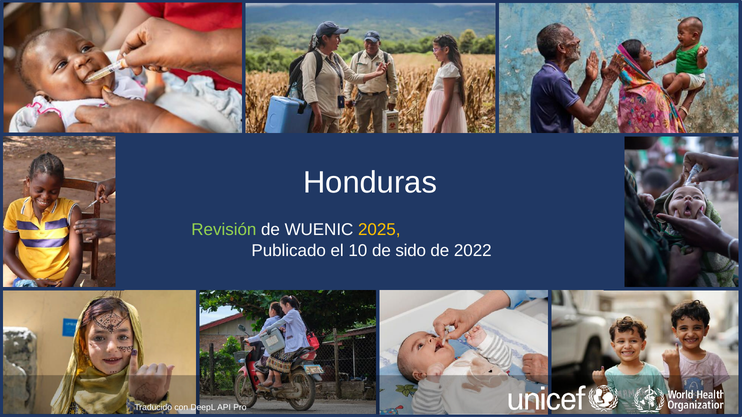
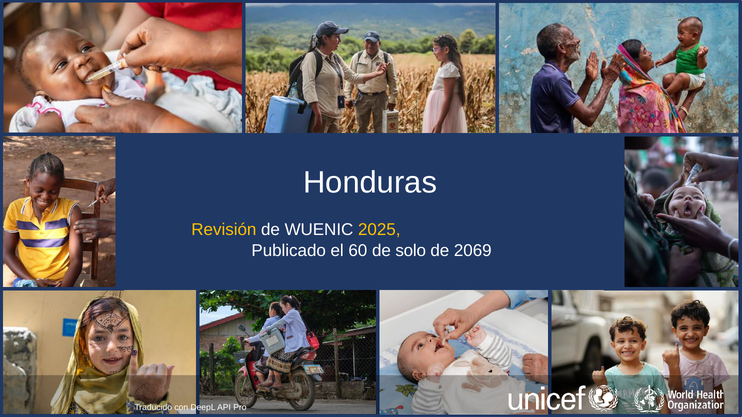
Revisión colour: light green -> yellow
10: 10 -> 60
sido: sido -> solo
2022: 2022 -> 2069
